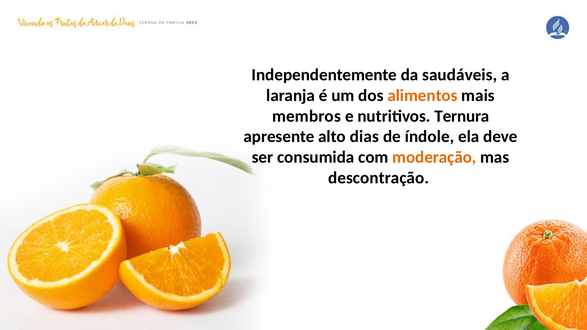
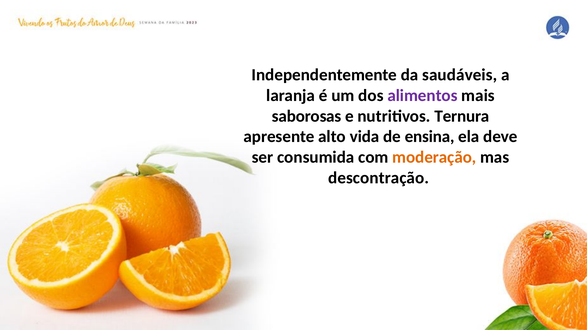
alimentos colour: orange -> purple
membros: membros -> saborosas
dias: dias -> vida
índole: índole -> ensina
